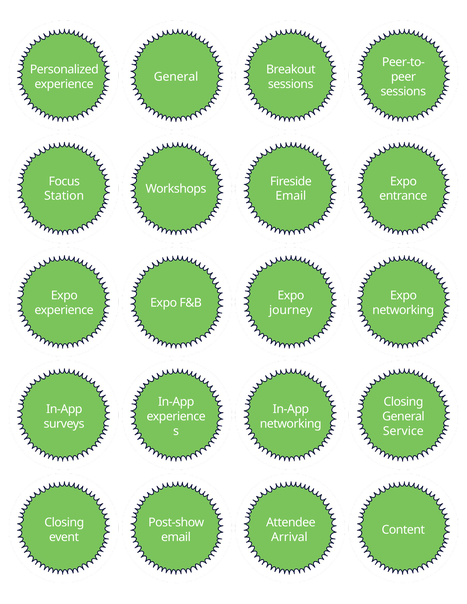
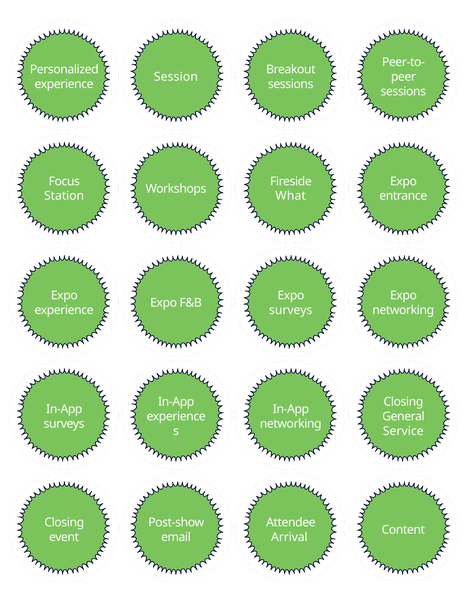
General at (176, 77): General -> Session
Email at (291, 196): Email -> What
journey at (291, 310): journey -> surveys
